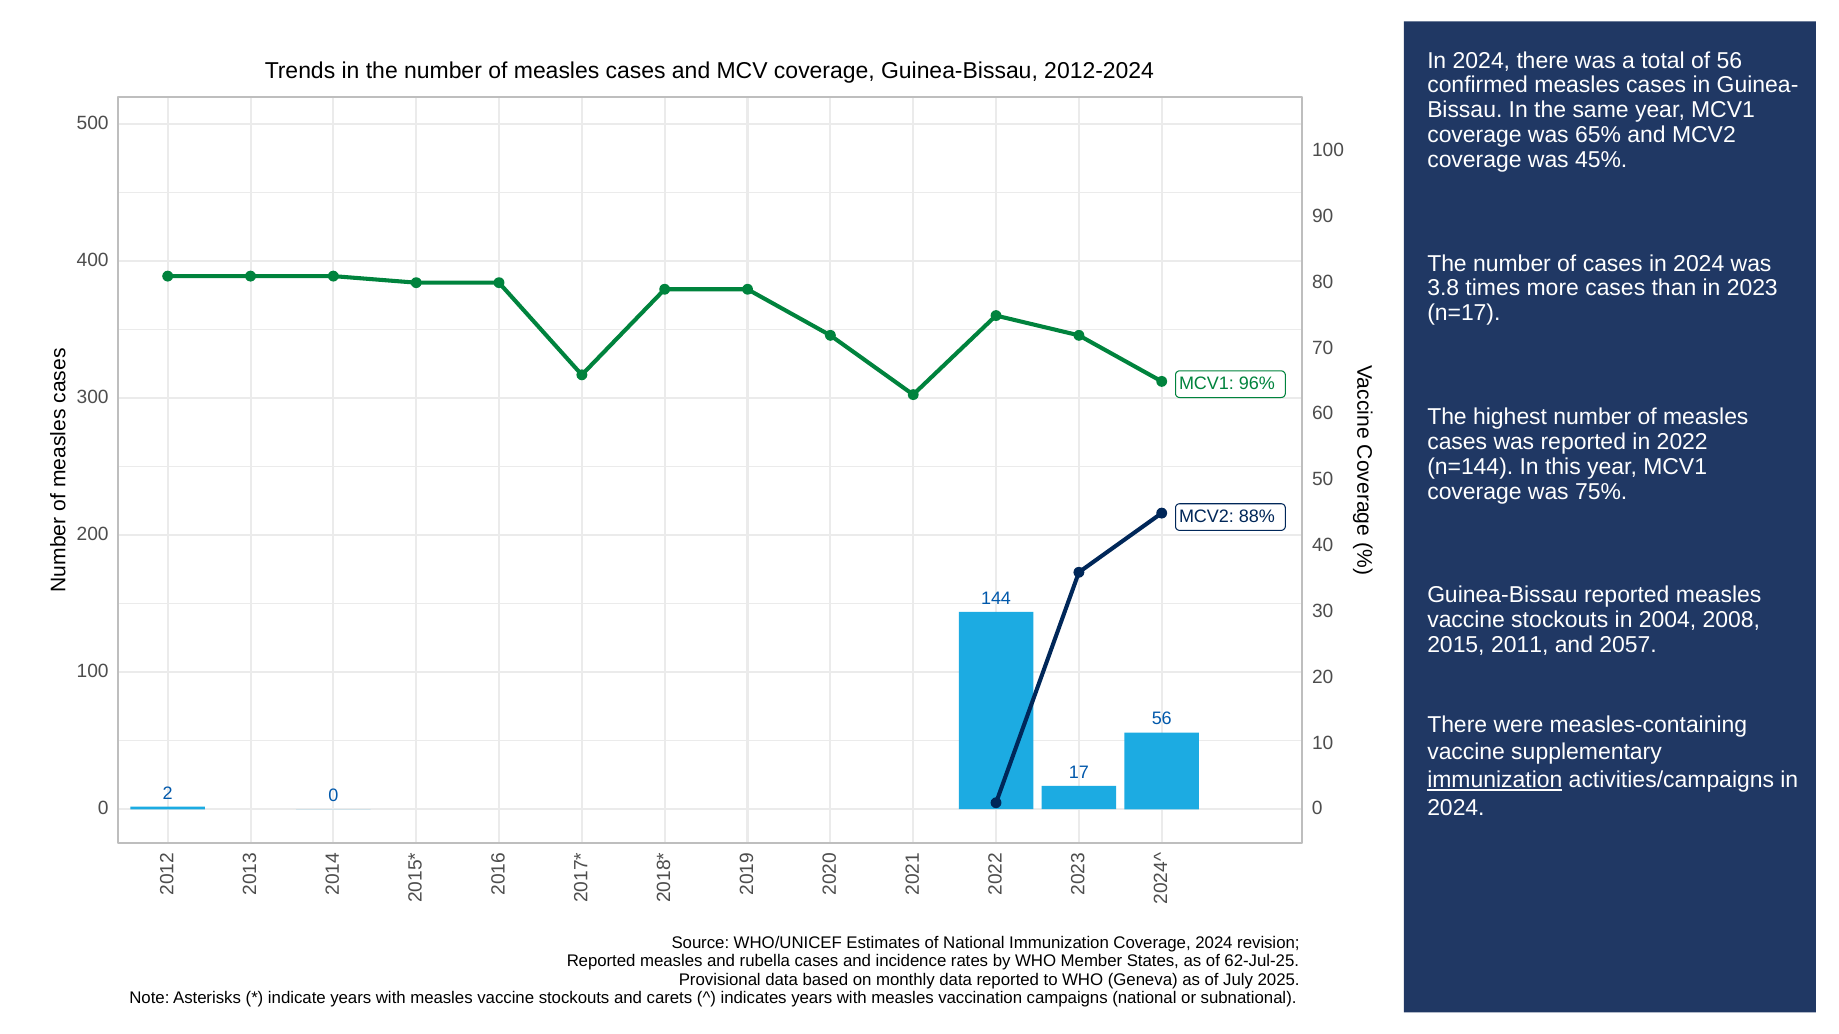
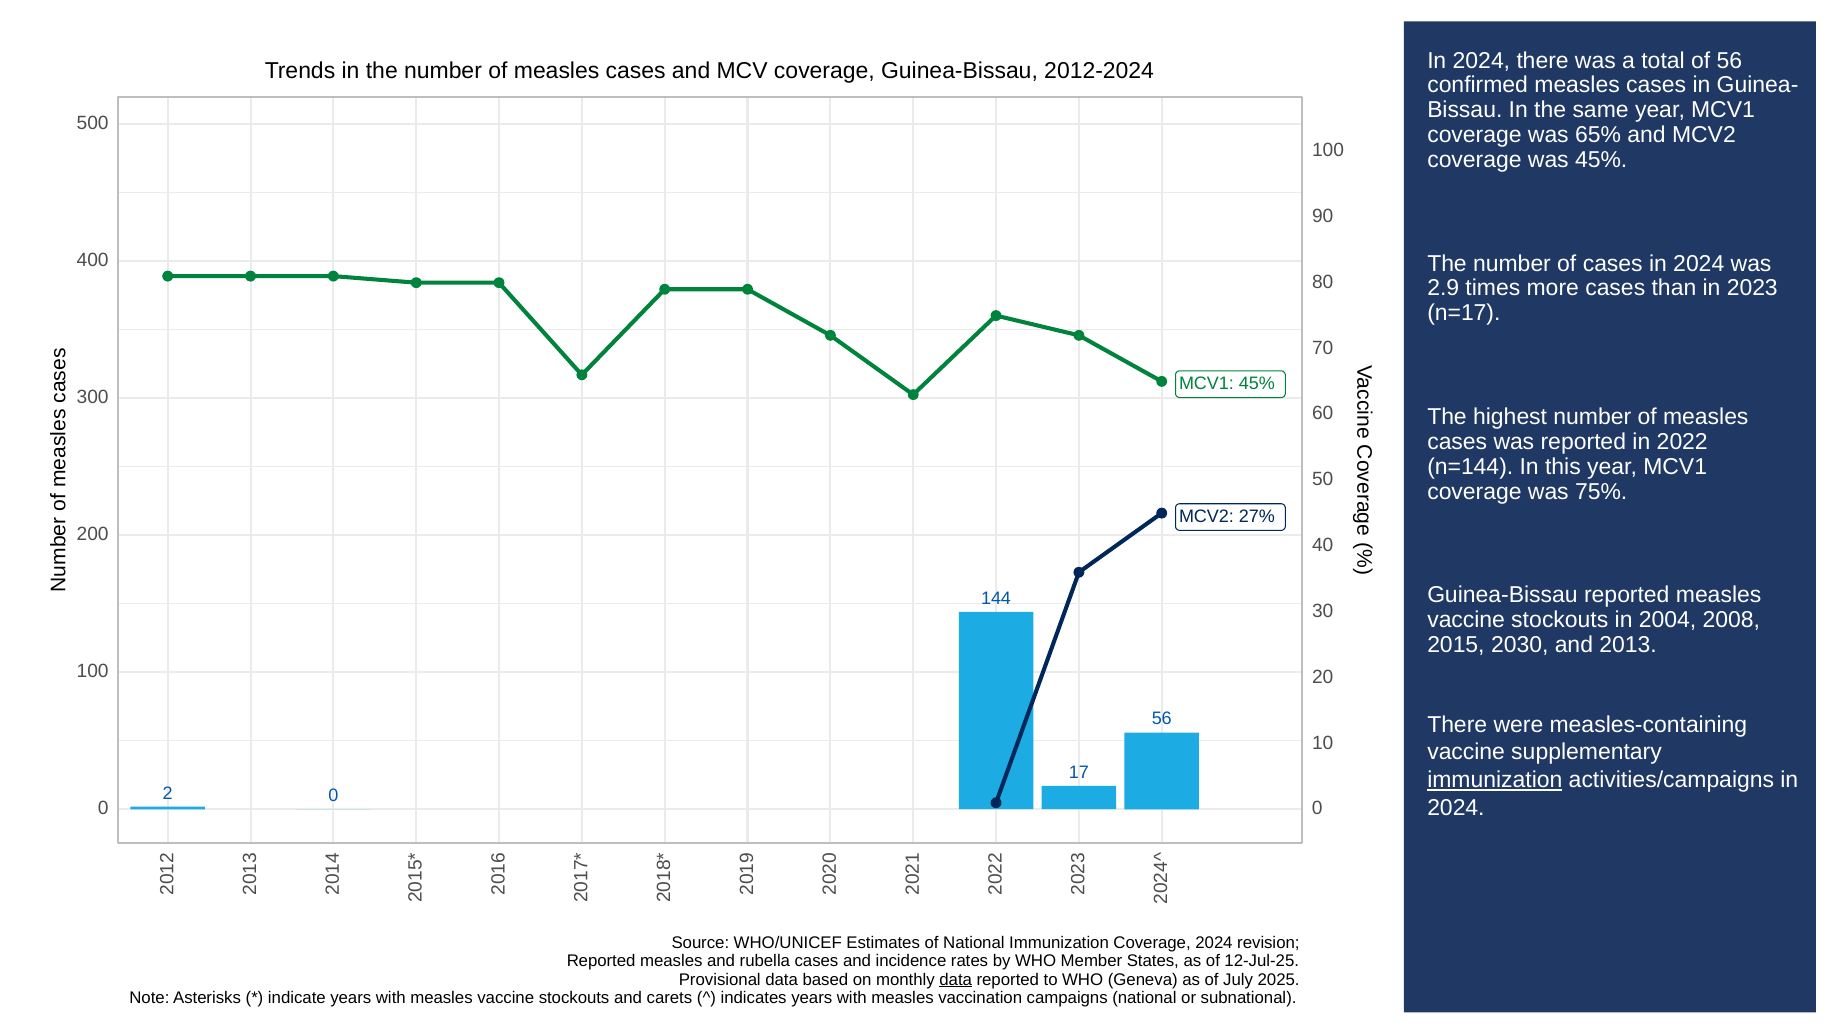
3.8: 3.8 -> 2.9
MCV1 96%: 96% -> 45%
88%: 88% -> 27%
2011: 2011 -> 2030
2057: 2057 -> 2013
62-Jul-25: 62-Jul-25 -> 12-Jul-25
data at (956, 980) underline: none -> present
